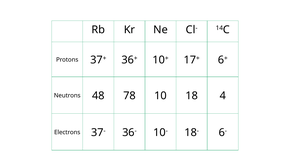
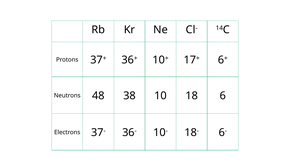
78: 78 -> 38
4: 4 -> 6
